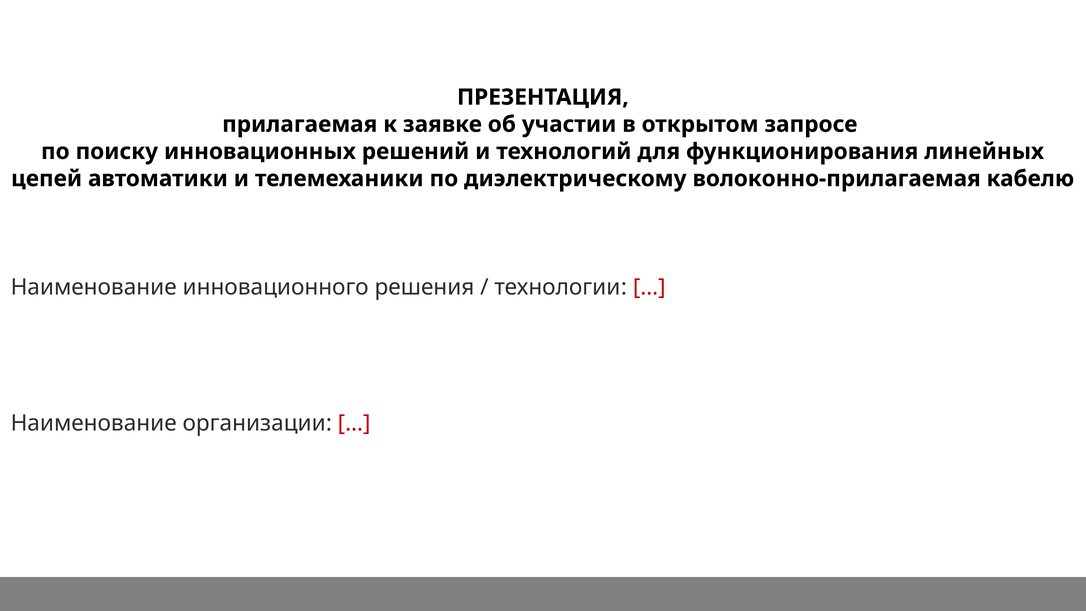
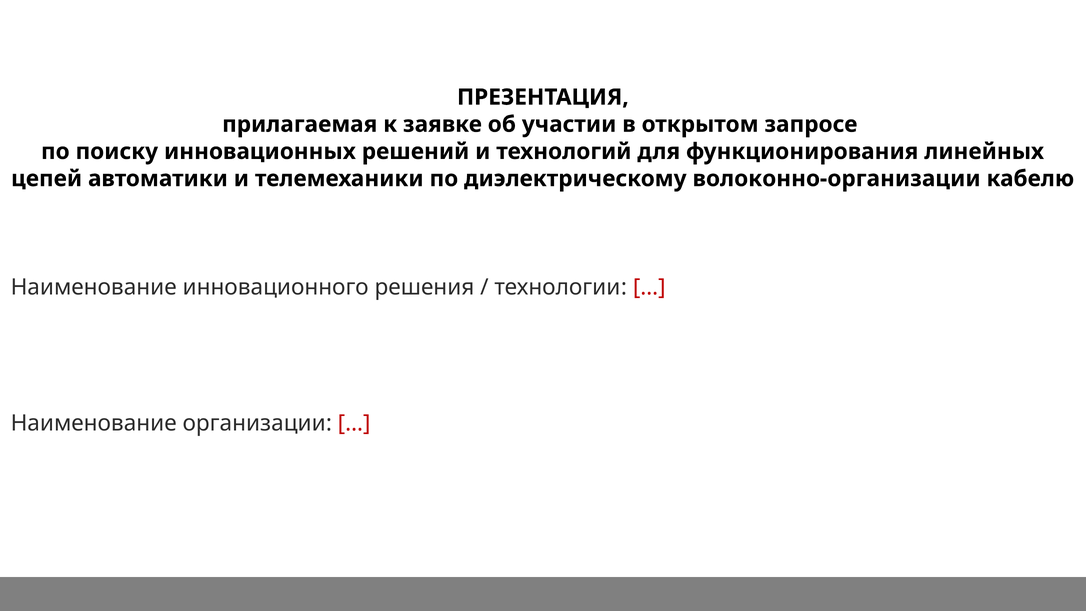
волоконно-прилагаемая: волоконно-прилагаемая -> волоконно-организации
